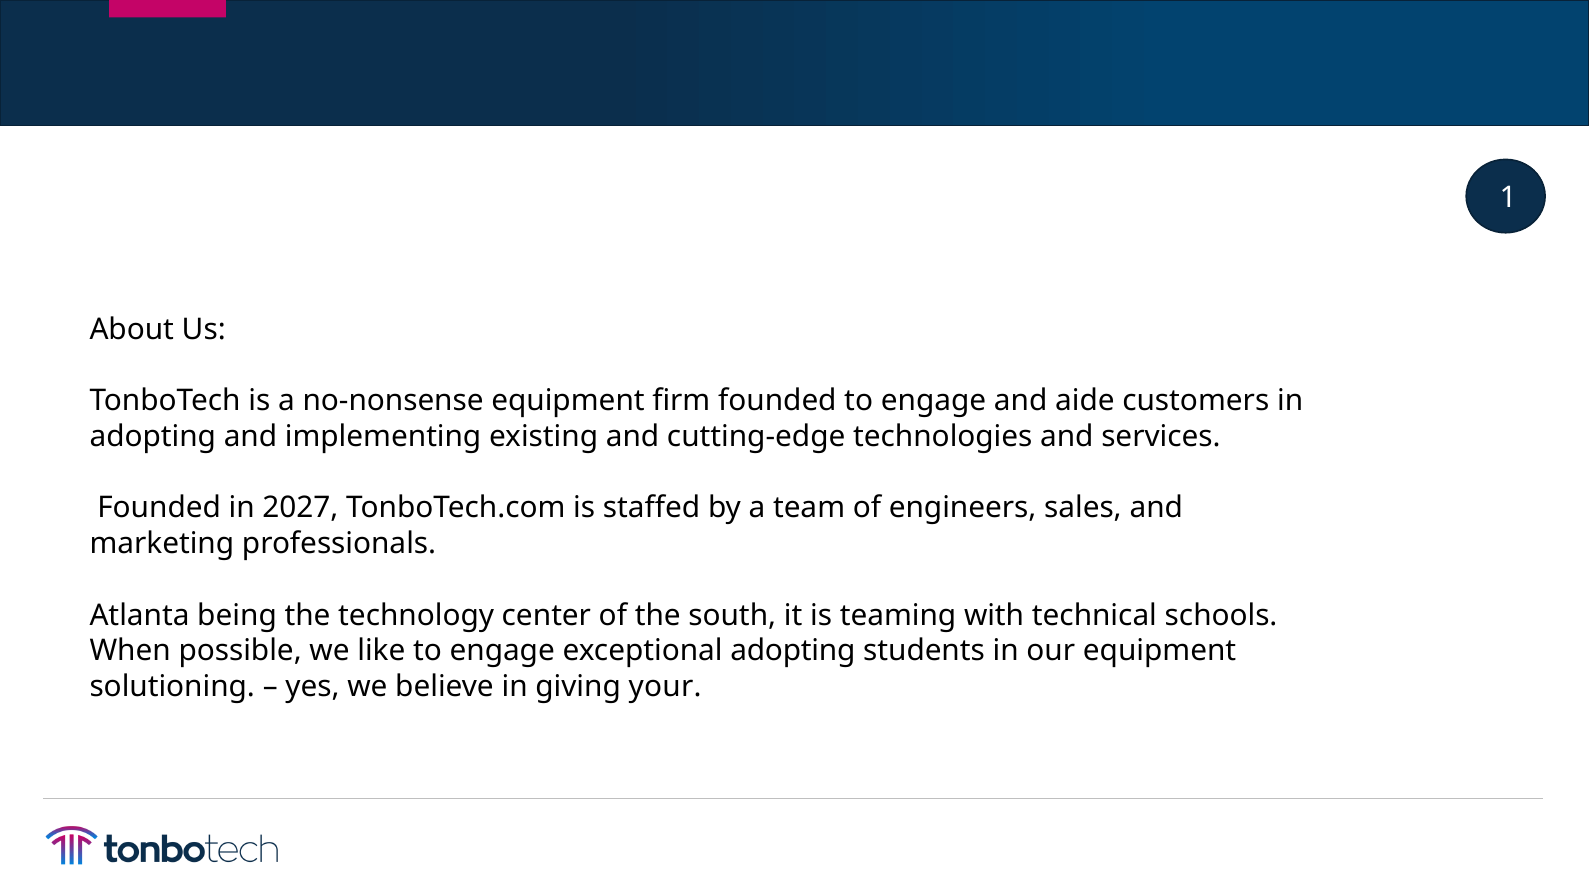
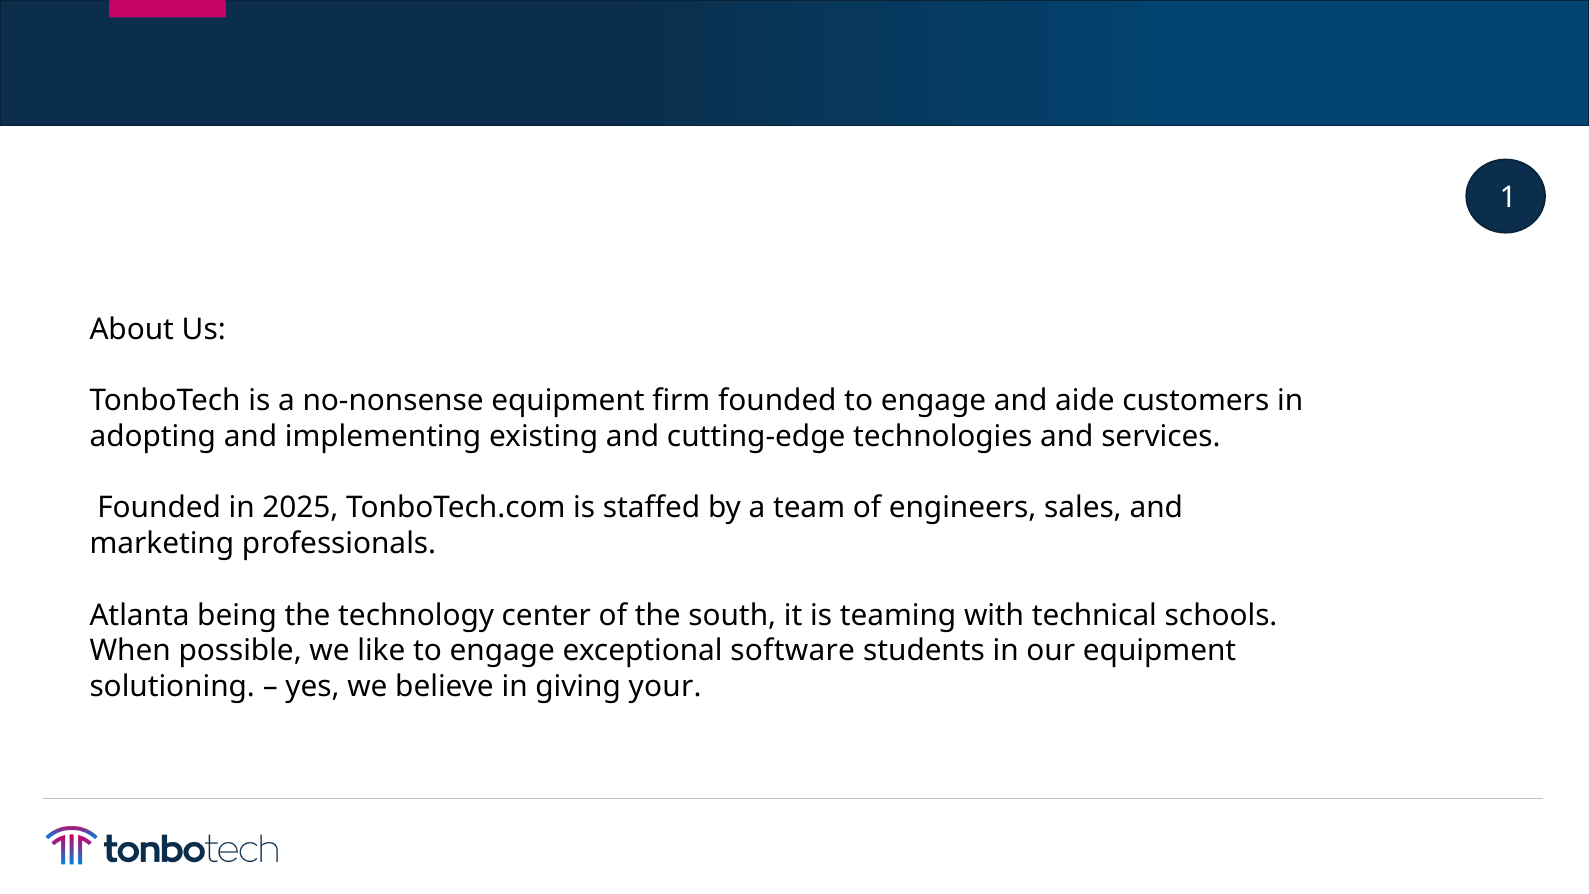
2027: 2027 -> 2025
exceptional adopting: adopting -> software
